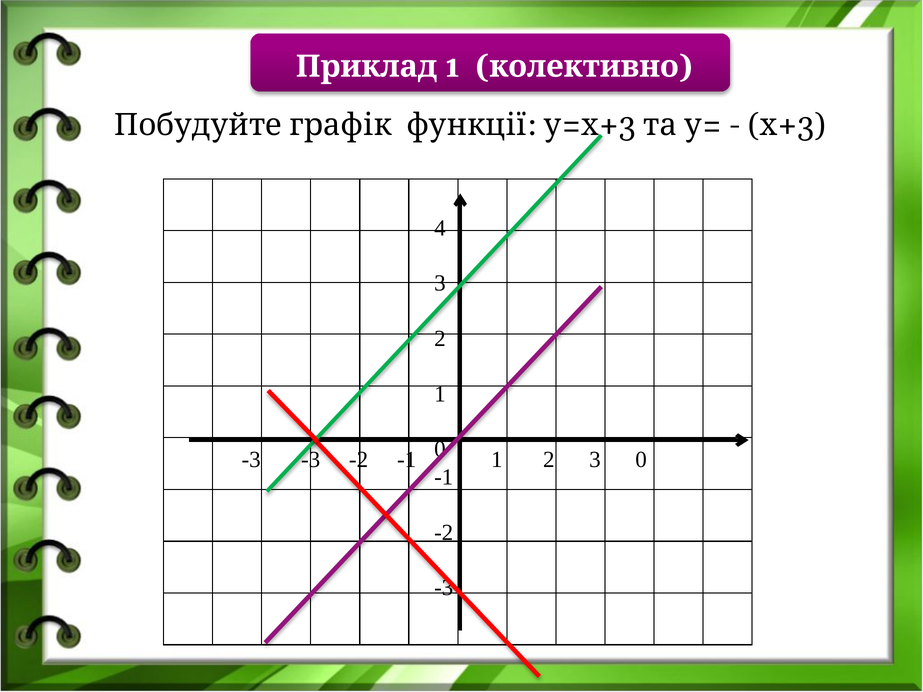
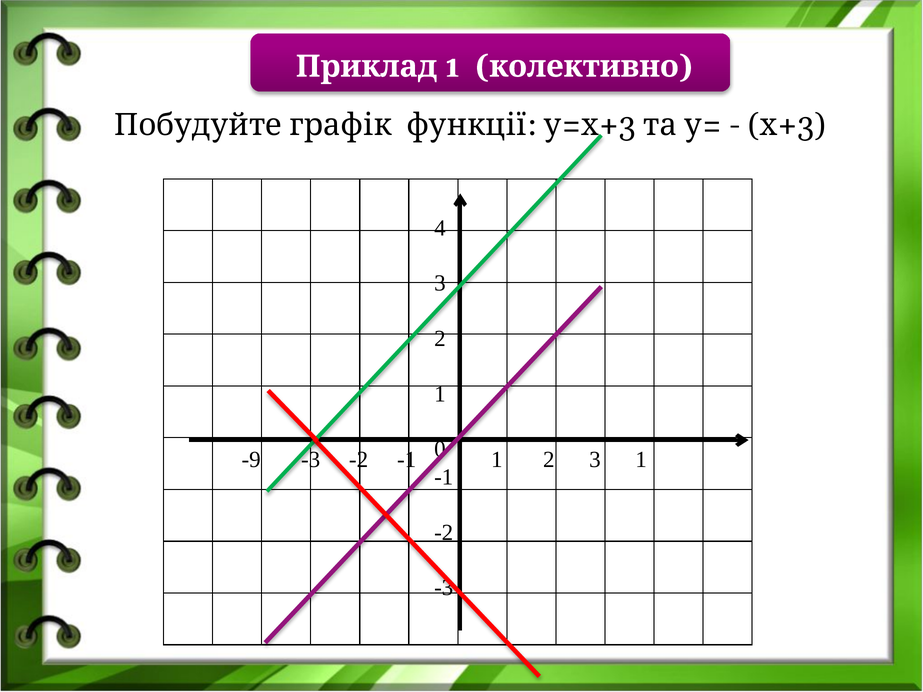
-3 at (251, 460): -3 -> -9
0 at (641, 460): 0 -> 1
